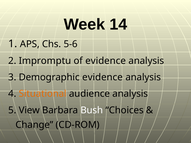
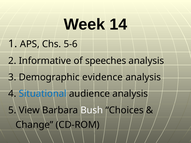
Impromptu: Impromptu -> Informative
of evidence: evidence -> speeches
Situational colour: orange -> blue
